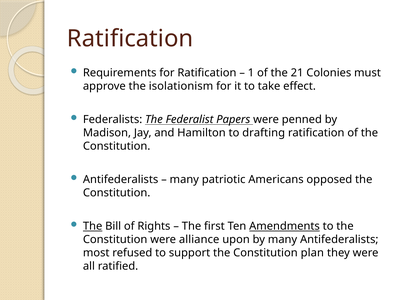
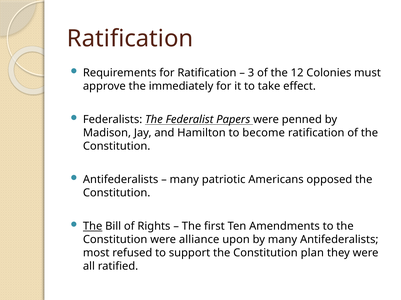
1: 1 -> 3
21: 21 -> 12
isolationism: isolationism -> immediately
drafting: drafting -> become
Amendments underline: present -> none
